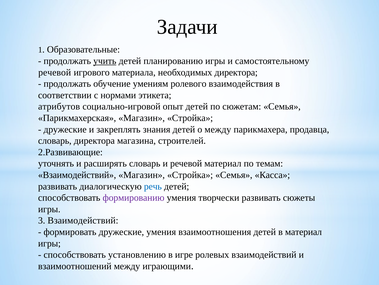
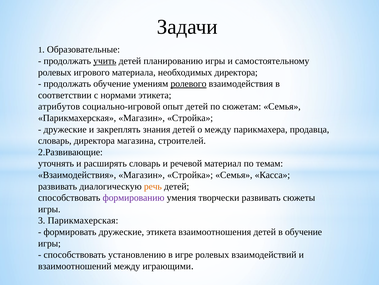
речевой at (55, 72): речевой -> ролевых
ролевого underline: none -> present
Взаимодействий at (77, 175): Взаимодействий -> Взаимодействия
речь colour: blue -> orange
3 Взаимодействий: Взаимодействий -> Парикмахерская
дружеские умения: умения -> этикета
в материал: материал -> обучение
